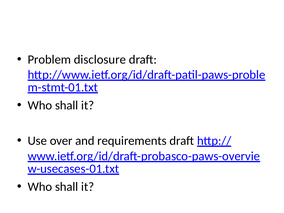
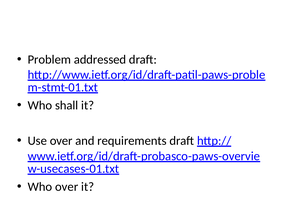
disclosure: disclosure -> addressed
shall at (67, 187): shall -> over
